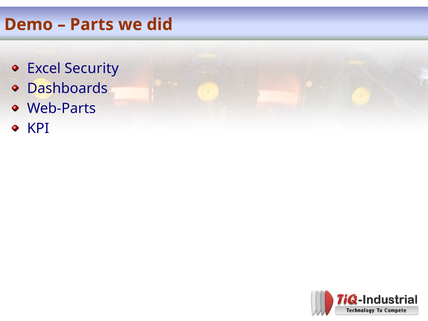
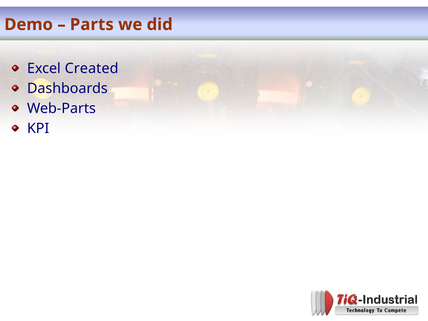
Security: Security -> Created
